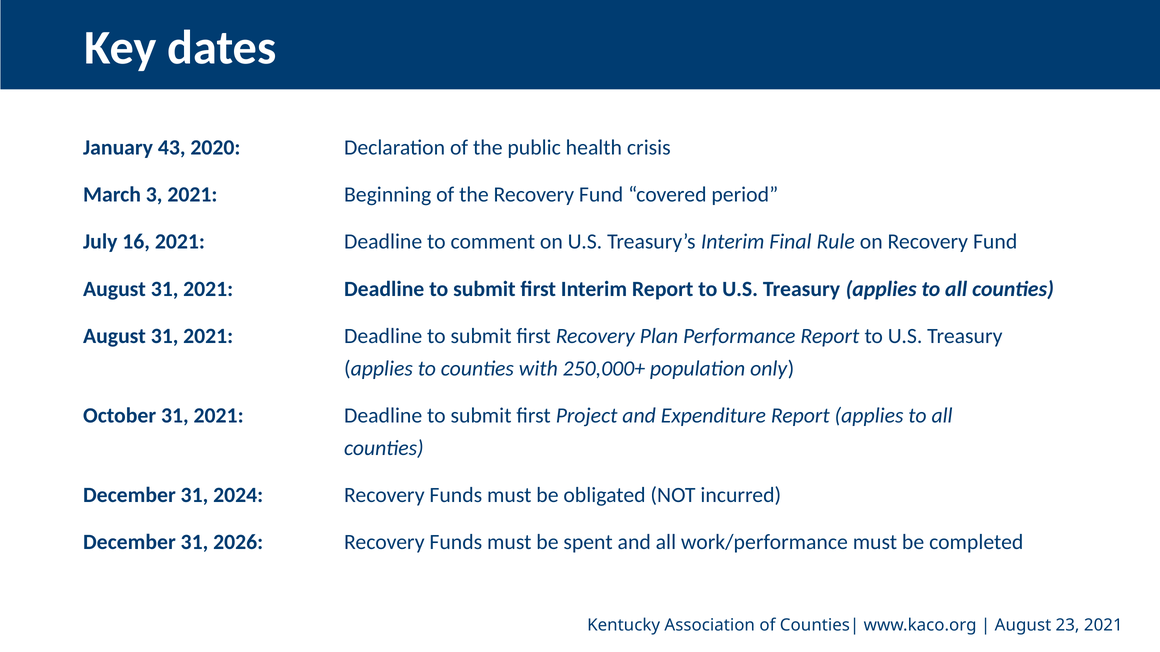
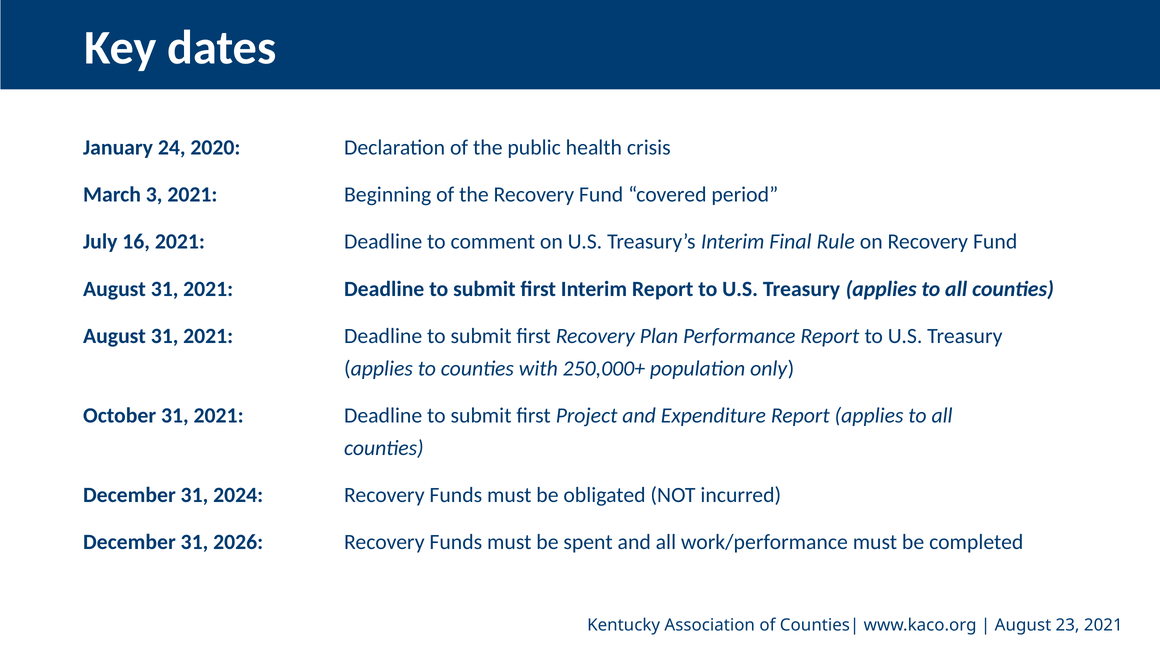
43: 43 -> 24
